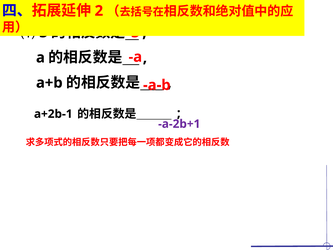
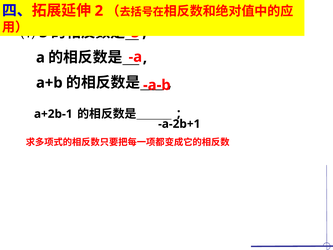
a-2b+1 colour: purple -> black
